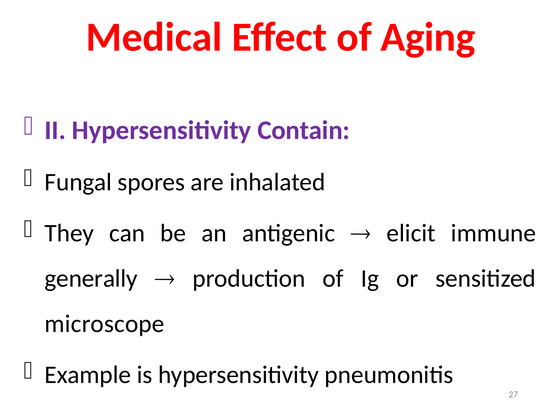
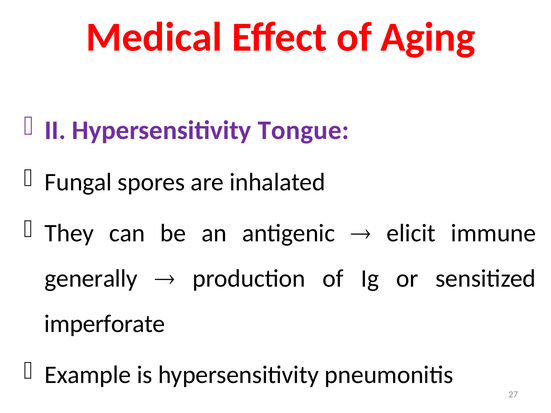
Contain: Contain -> Tongue
microscope: microscope -> imperforate
